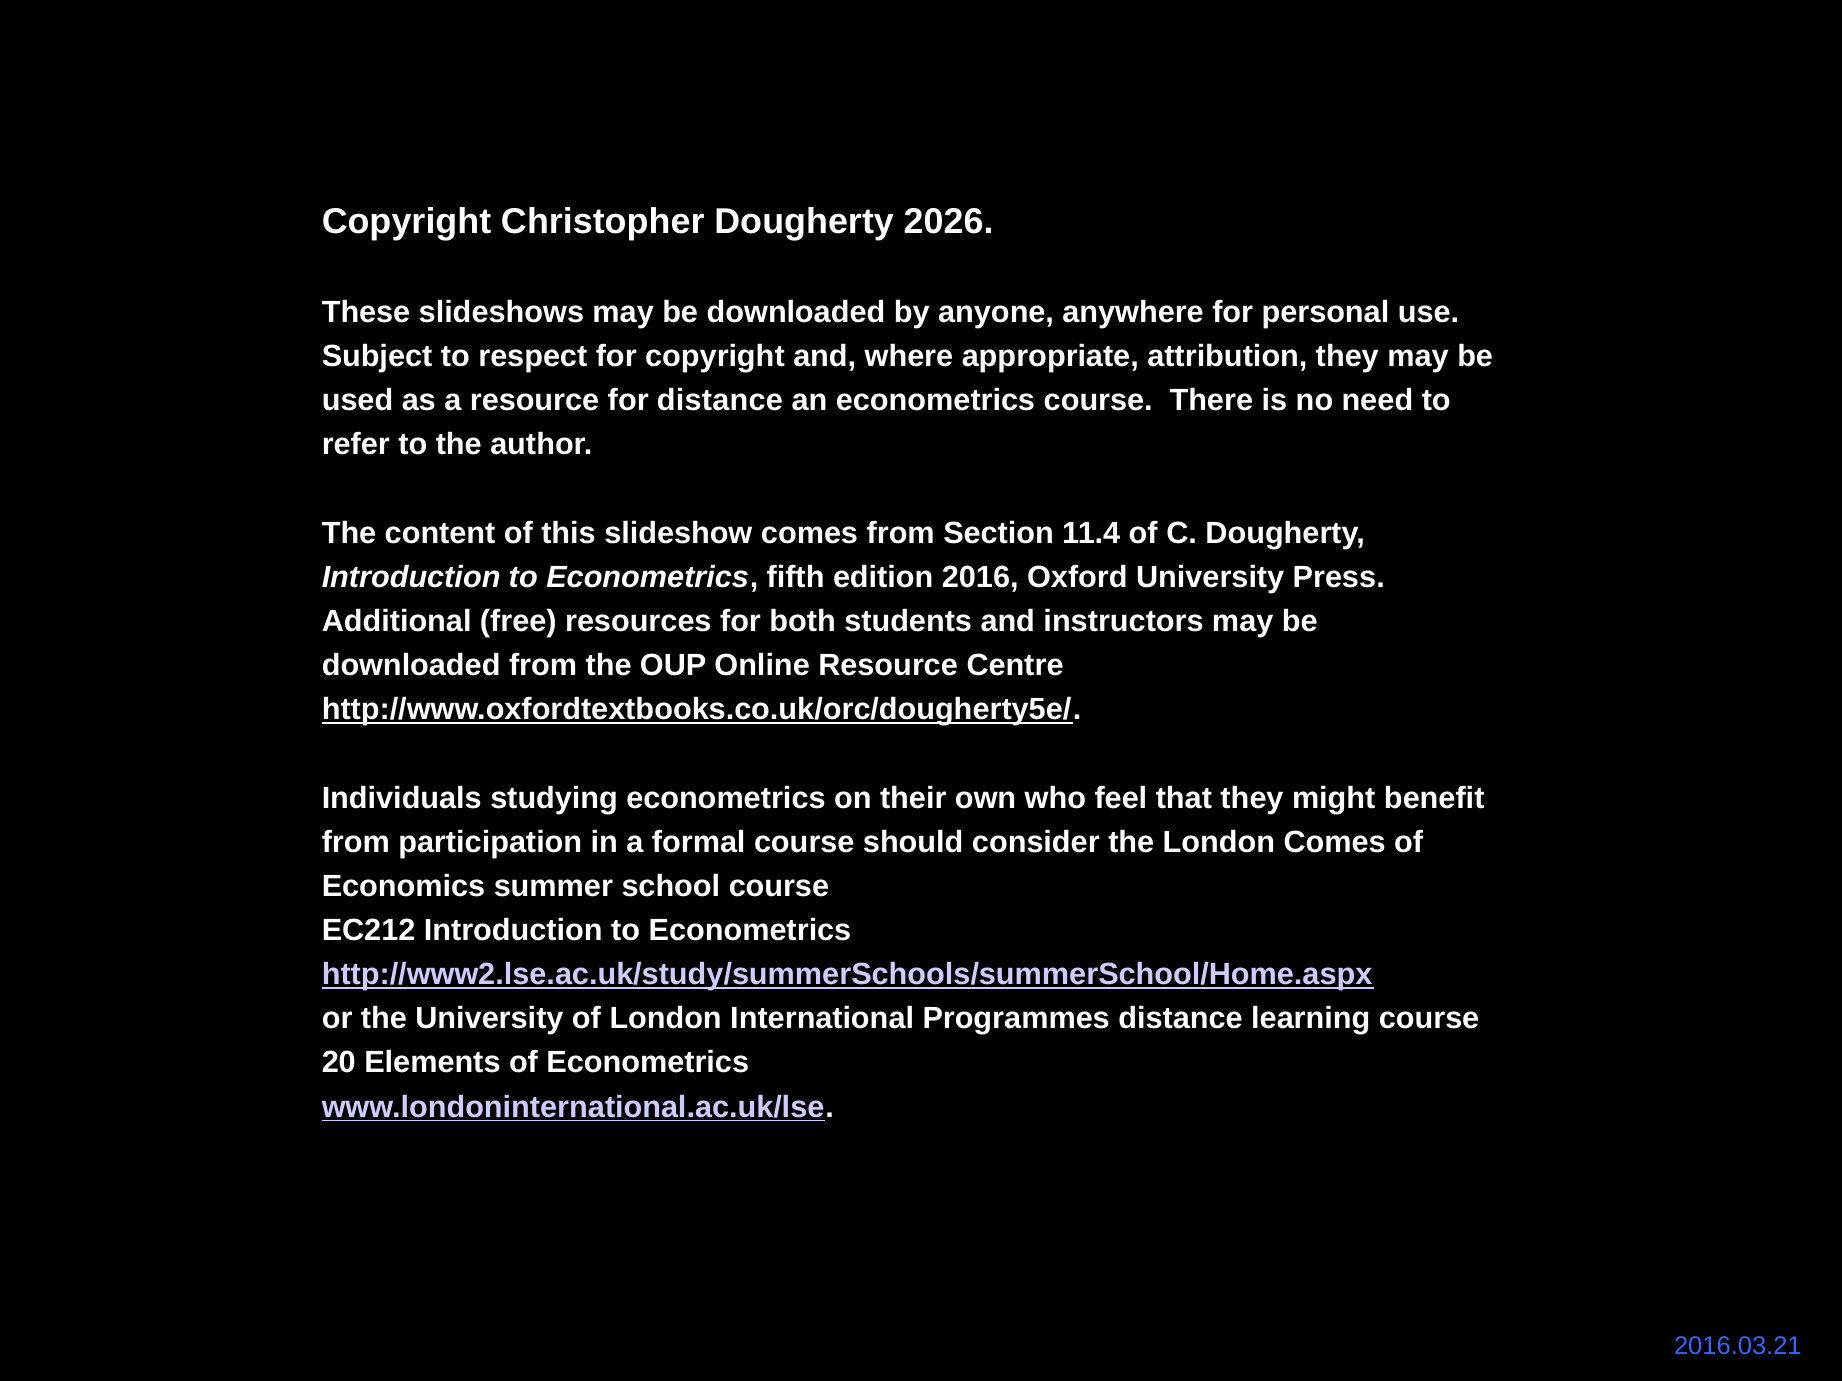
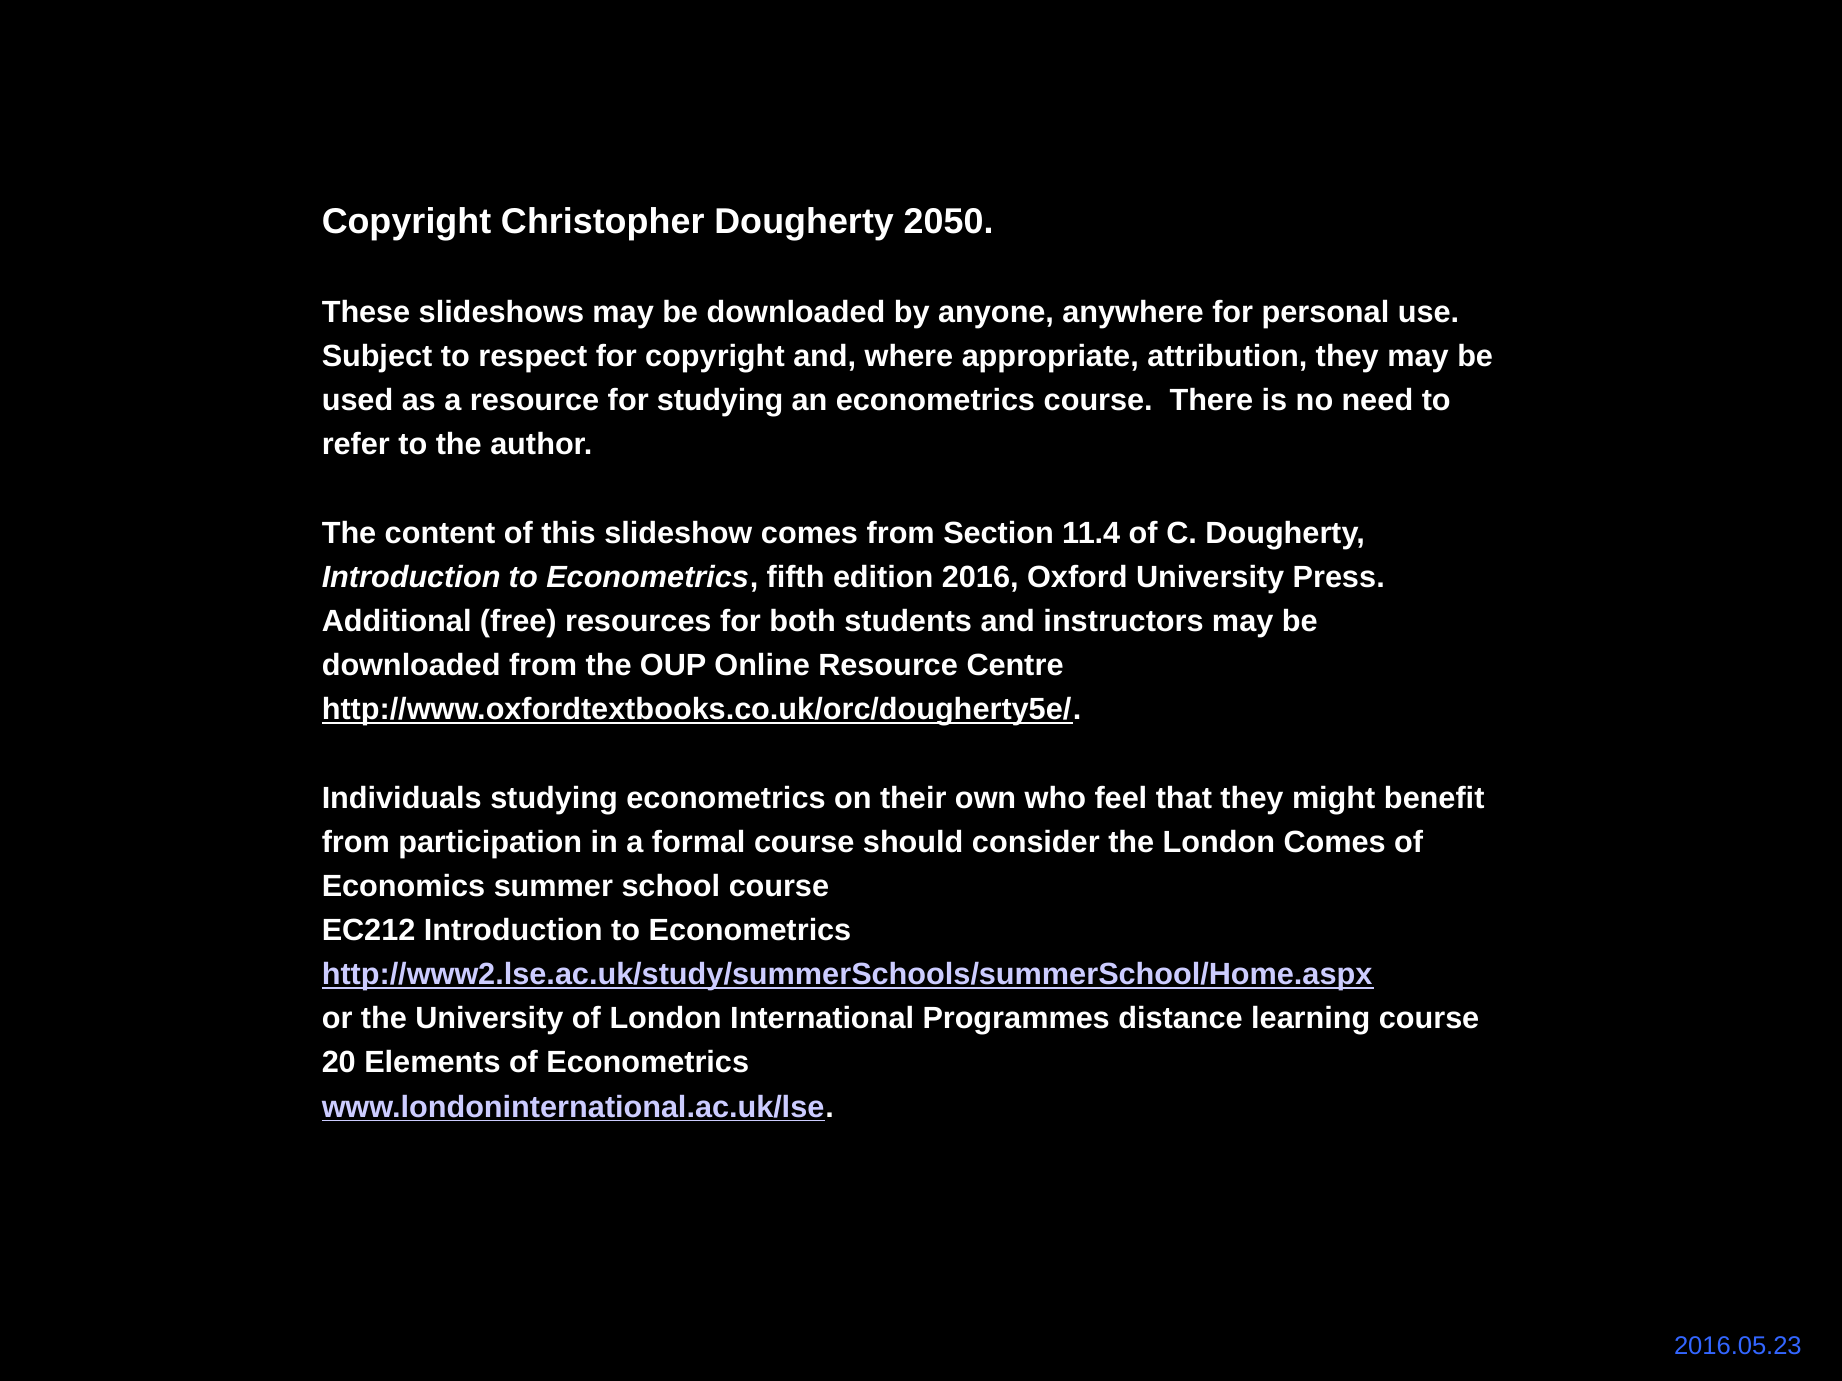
2026: 2026 -> 2050
for distance: distance -> studying
2016.03.21: 2016.03.21 -> 2016.05.23
